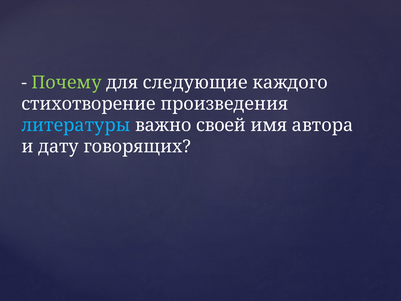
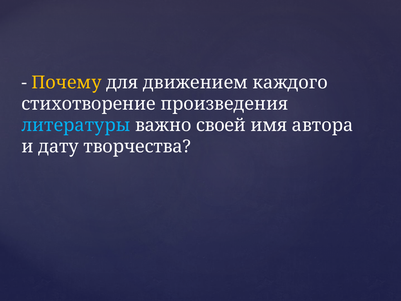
Почему colour: light green -> yellow
следующие: следующие -> движением
говорящих: говорящих -> творчества
